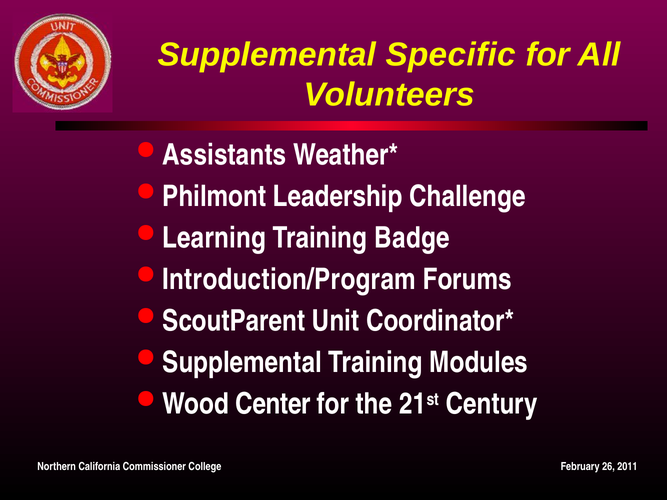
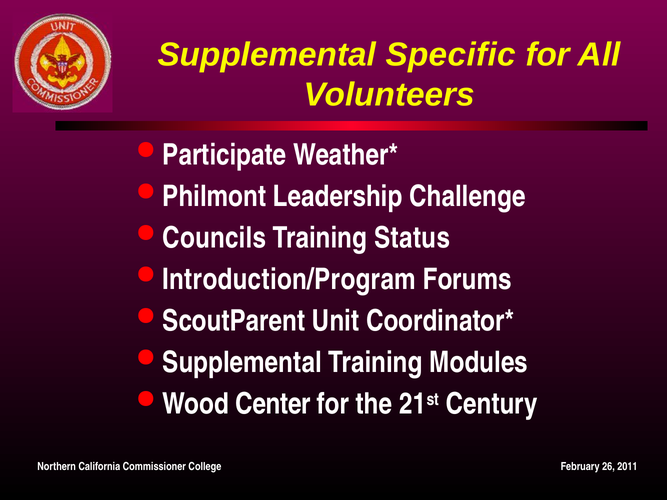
Assistants: Assistants -> Participate
Learning: Learning -> Councils
Badge: Badge -> Status
